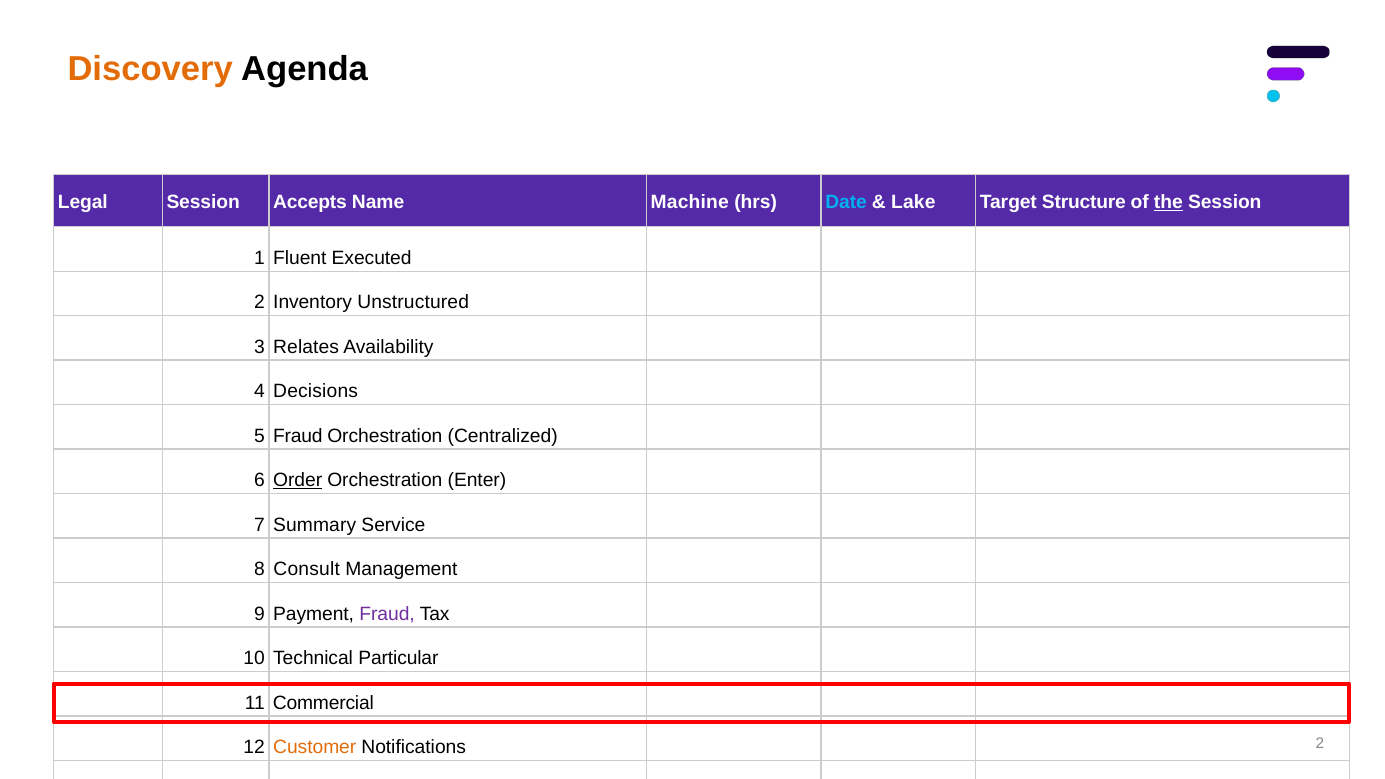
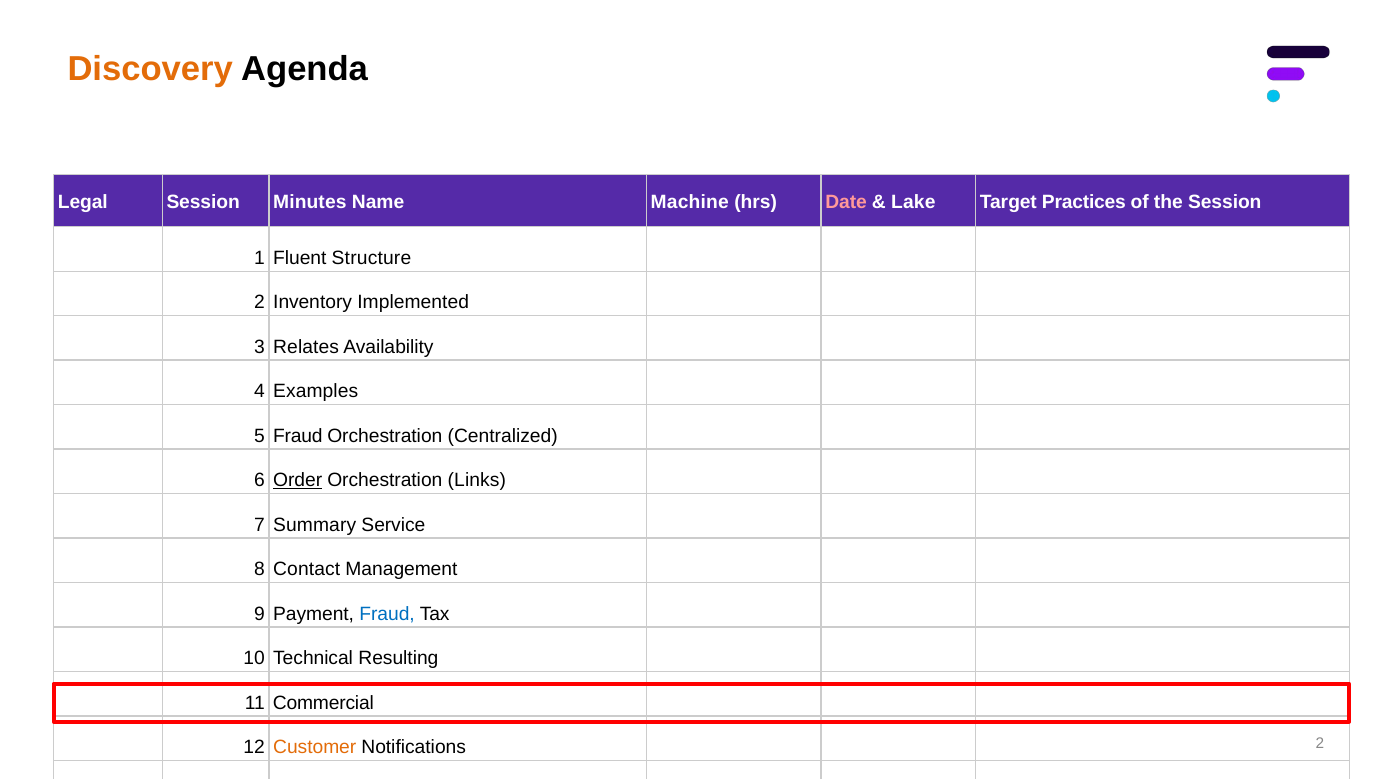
Accepts: Accepts -> Minutes
Date colour: light blue -> pink
Structure: Structure -> Practices
the underline: present -> none
Executed: Executed -> Structure
Unstructured: Unstructured -> Implemented
Decisions: Decisions -> Examples
Enter: Enter -> Links
Consult: Consult -> Contact
Fraud at (387, 614) colour: purple -> blue
Particular: Particular -> Resulting
